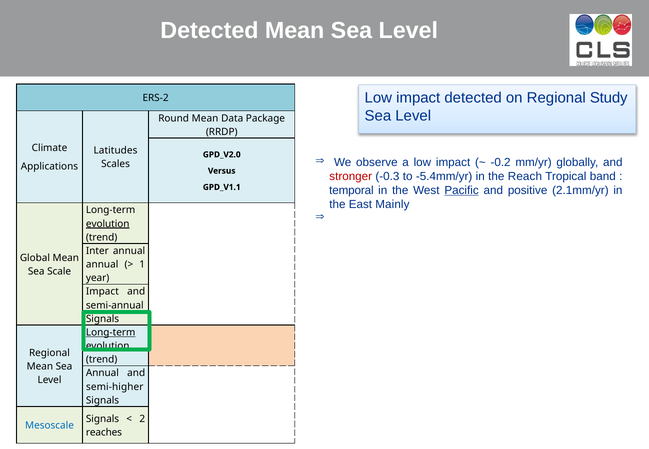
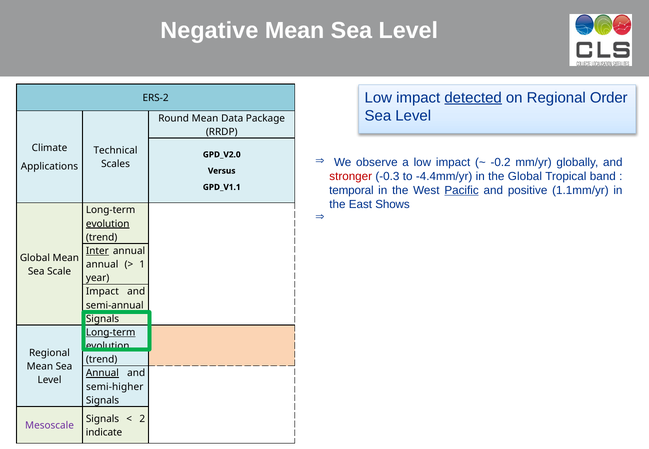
Detected at (209, 31): Detected -> Negative
detected at (473, 98) underline: none -> present
Study: Study -> Order
Latitudes: Latitudes -> Technical
-5.4mm/yr: -5.4mm/yr -> -4.4mm/yr
the Reach: Reach -> Global
2.1mm/yr: 2.1mm/yr -> 1.1mm/yr
Mainly: Mainly -> Shows
Inter underline: none -> present
Annual at (102, 373) underline: none -> present
Mesoscale colour: blue -> purple
reaches: reaches -> indicate
